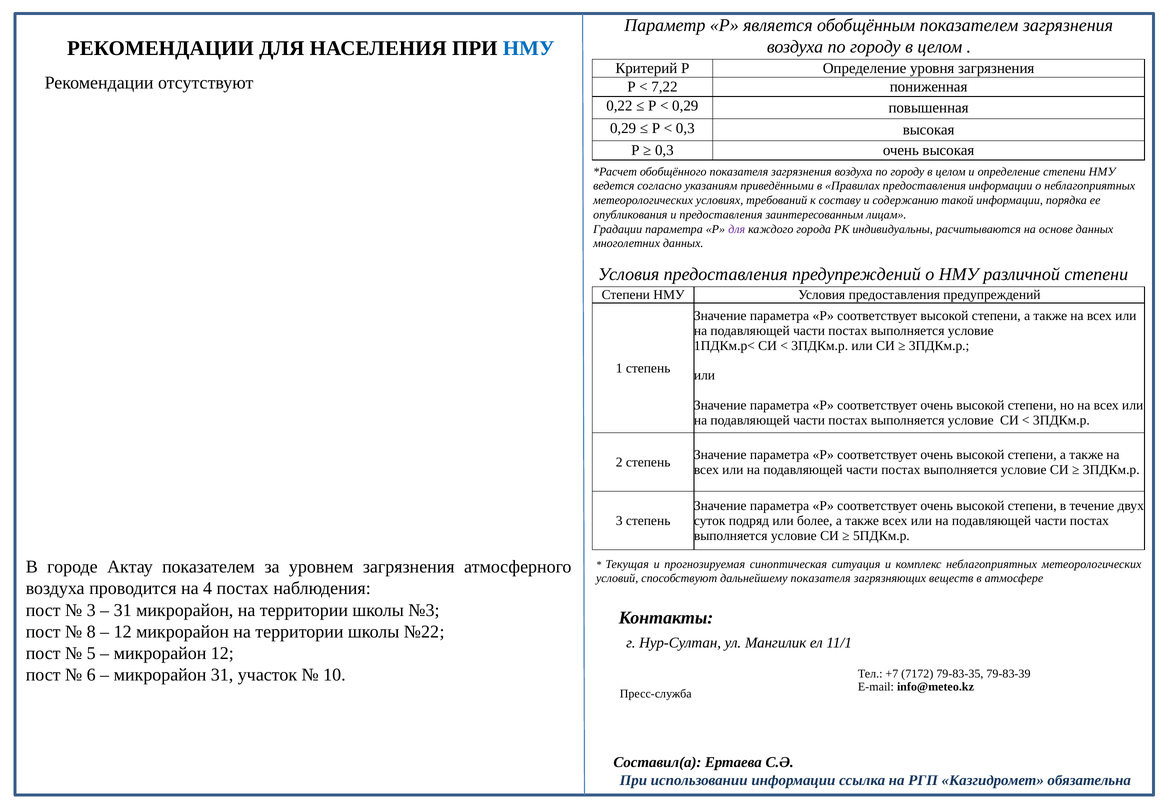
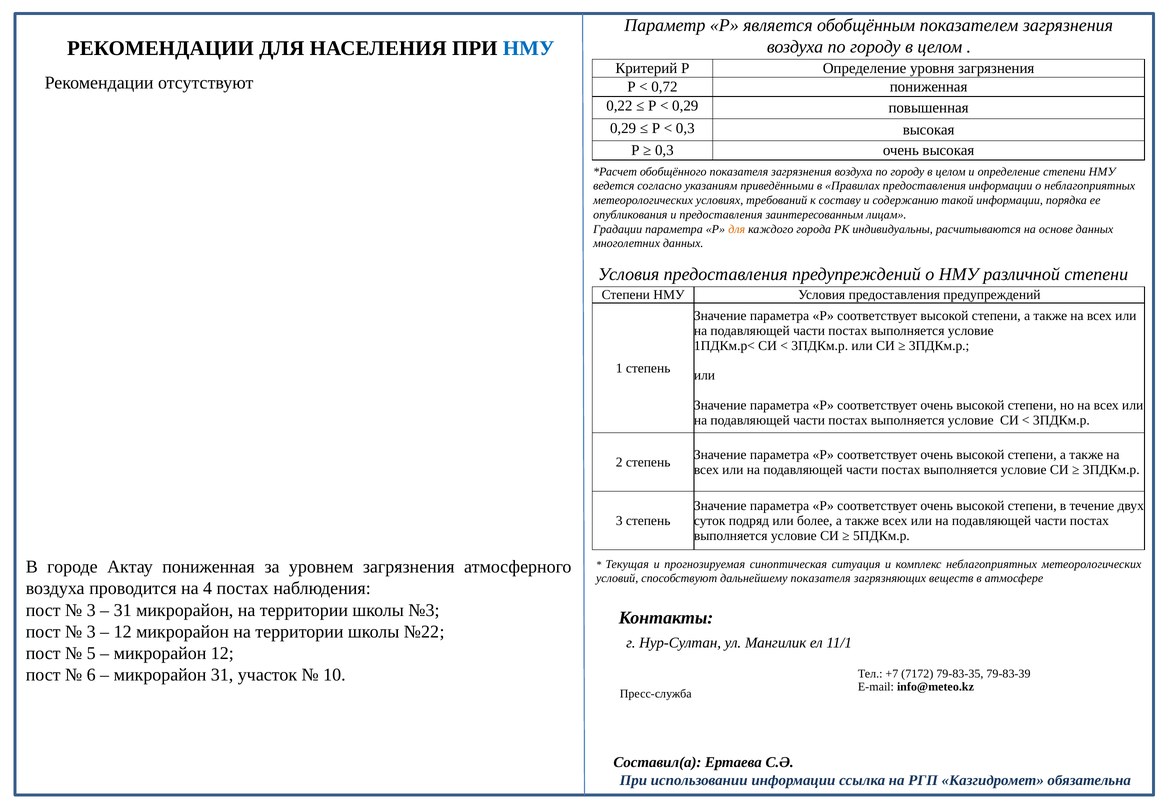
7,22: 7,22 -> 0,72
для at (737, 229) colour: purple -> orange
Актау показателем: показателем -> пониженная
8 at (91, 632): 8 -> 3
